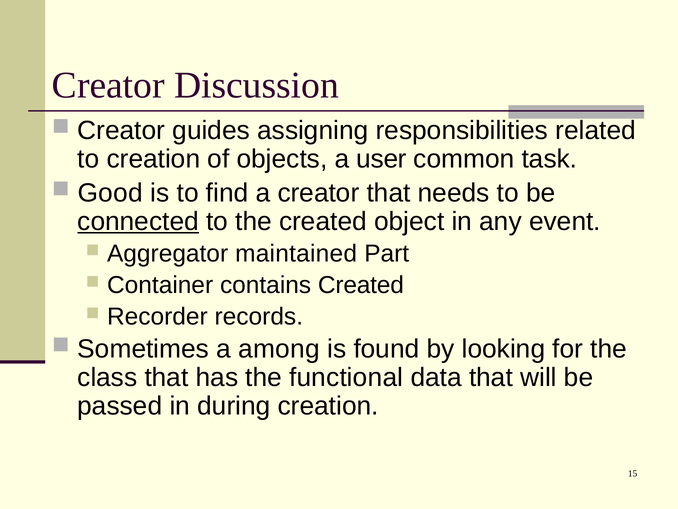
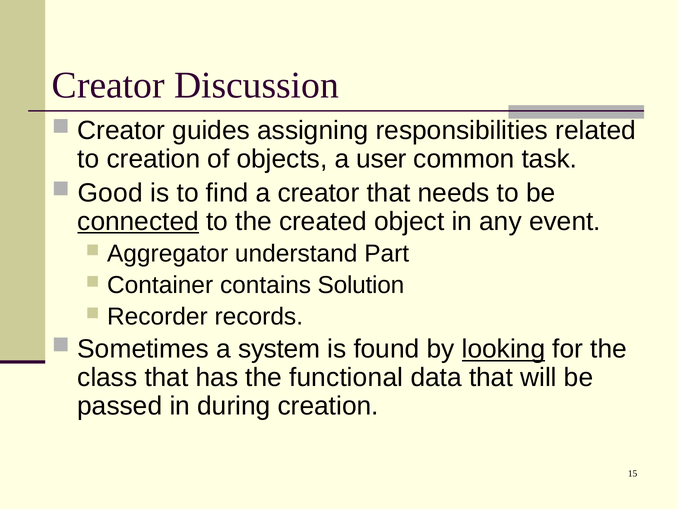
maintained: maintained -> understand
contains Created: Created -> Solution
among: among -> system
looking underline: none -> present
